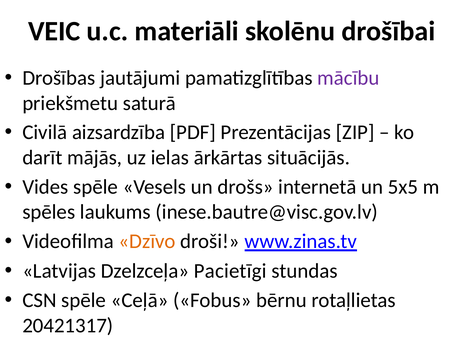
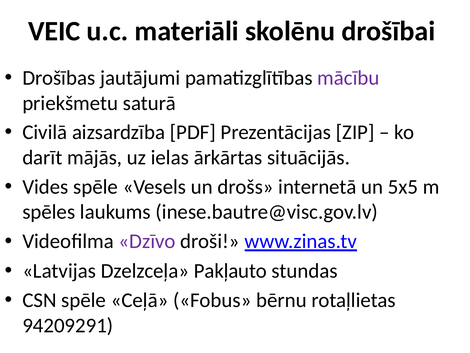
Dzīvo colour: orange -> purple
Pacietīgi: Pacietīgi -> Pakļauto
20421317: 20421317 -> 94209291
